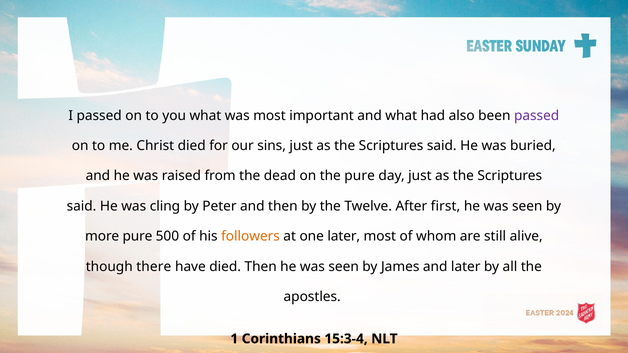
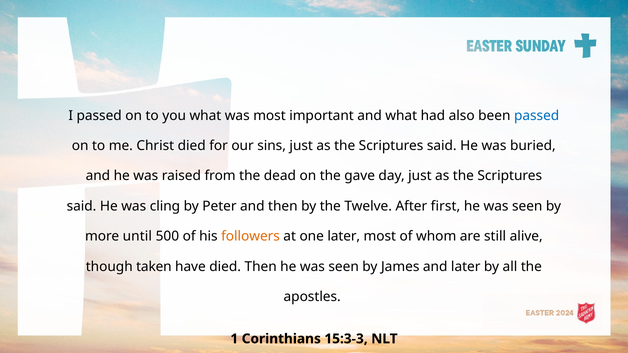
passed at (537, 116) colour: purple -> blue
the pure: pure -> gave
more pure: pure -> until
there: there -> taken
15:3-4: 15:3-4 -> 15:3-3
